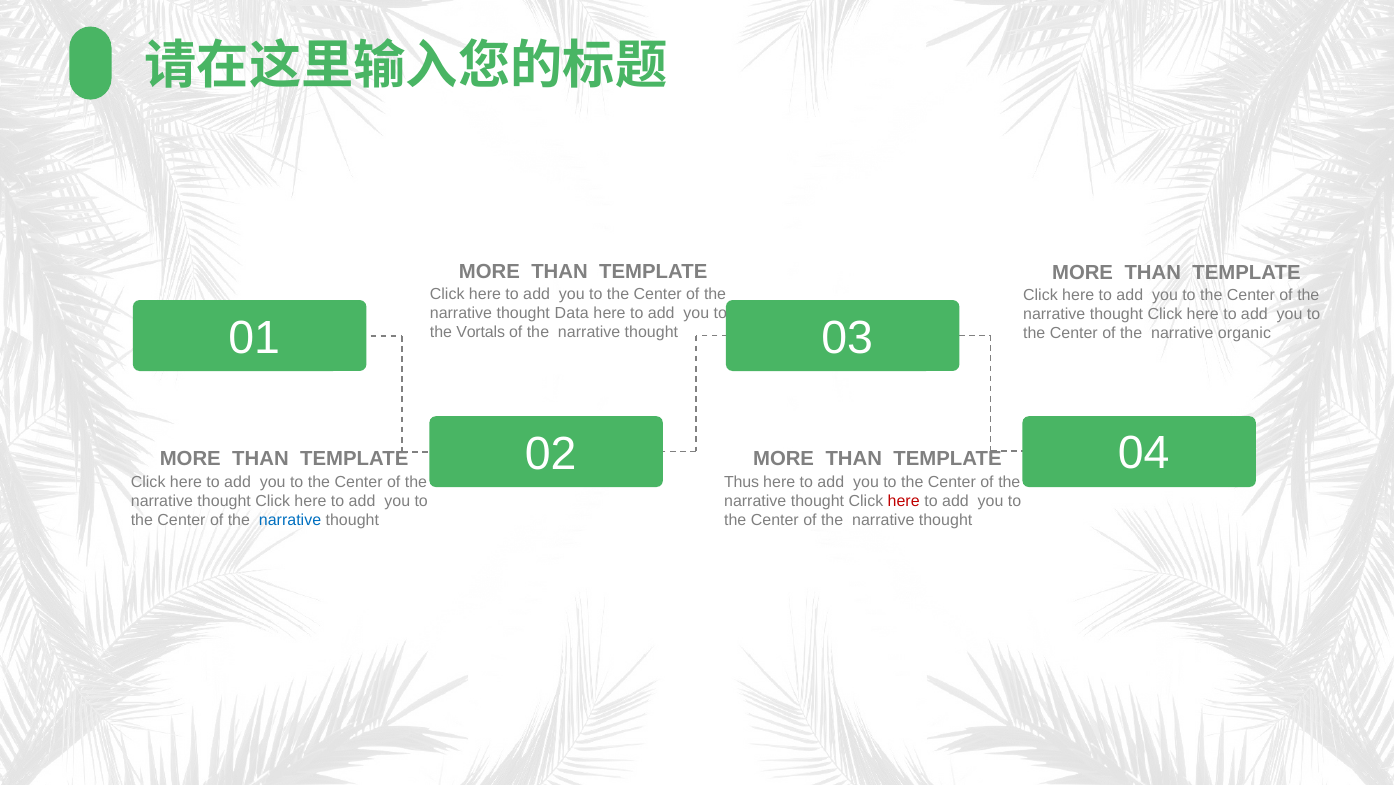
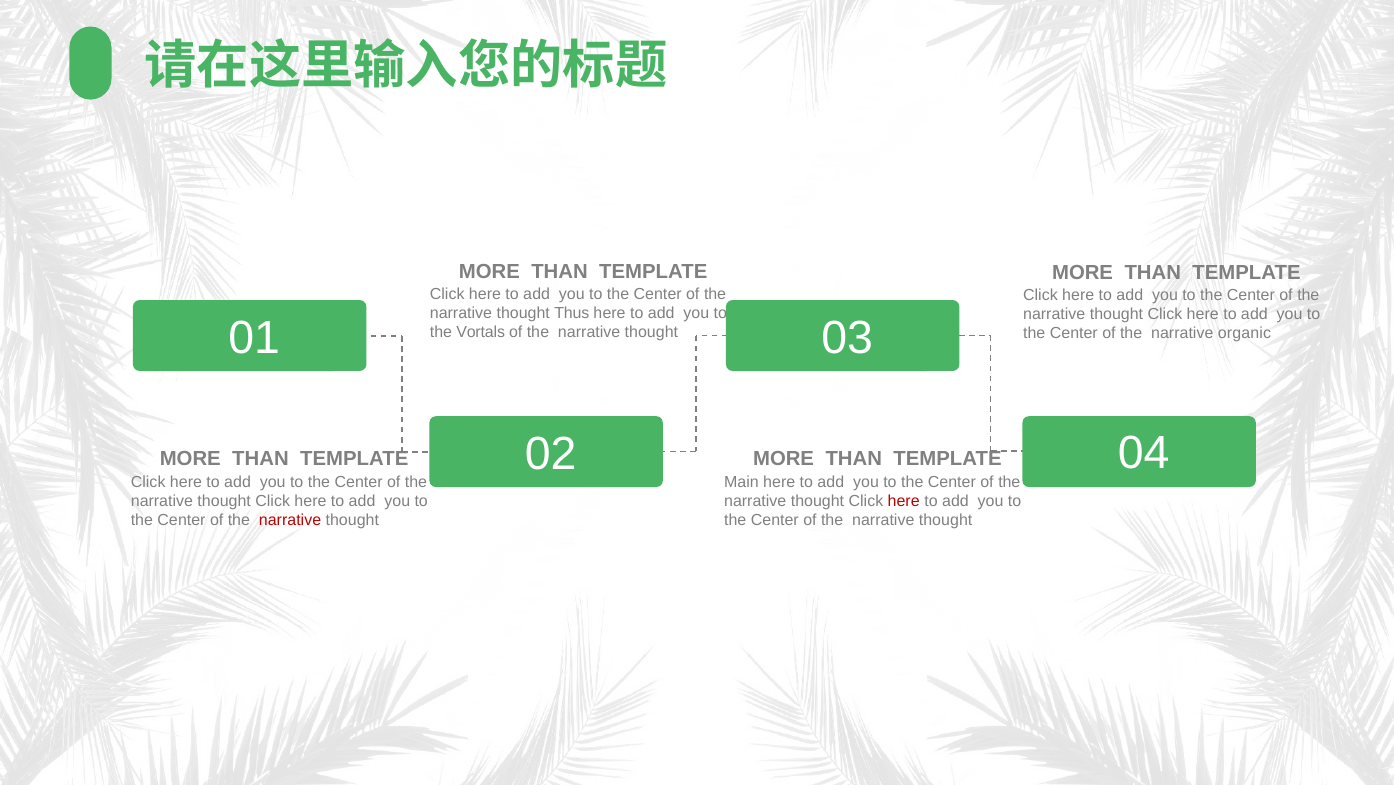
Data: Data -> Thus
Thus: Thus -> Main
narrative at (290, 520) colour: blue -> red
